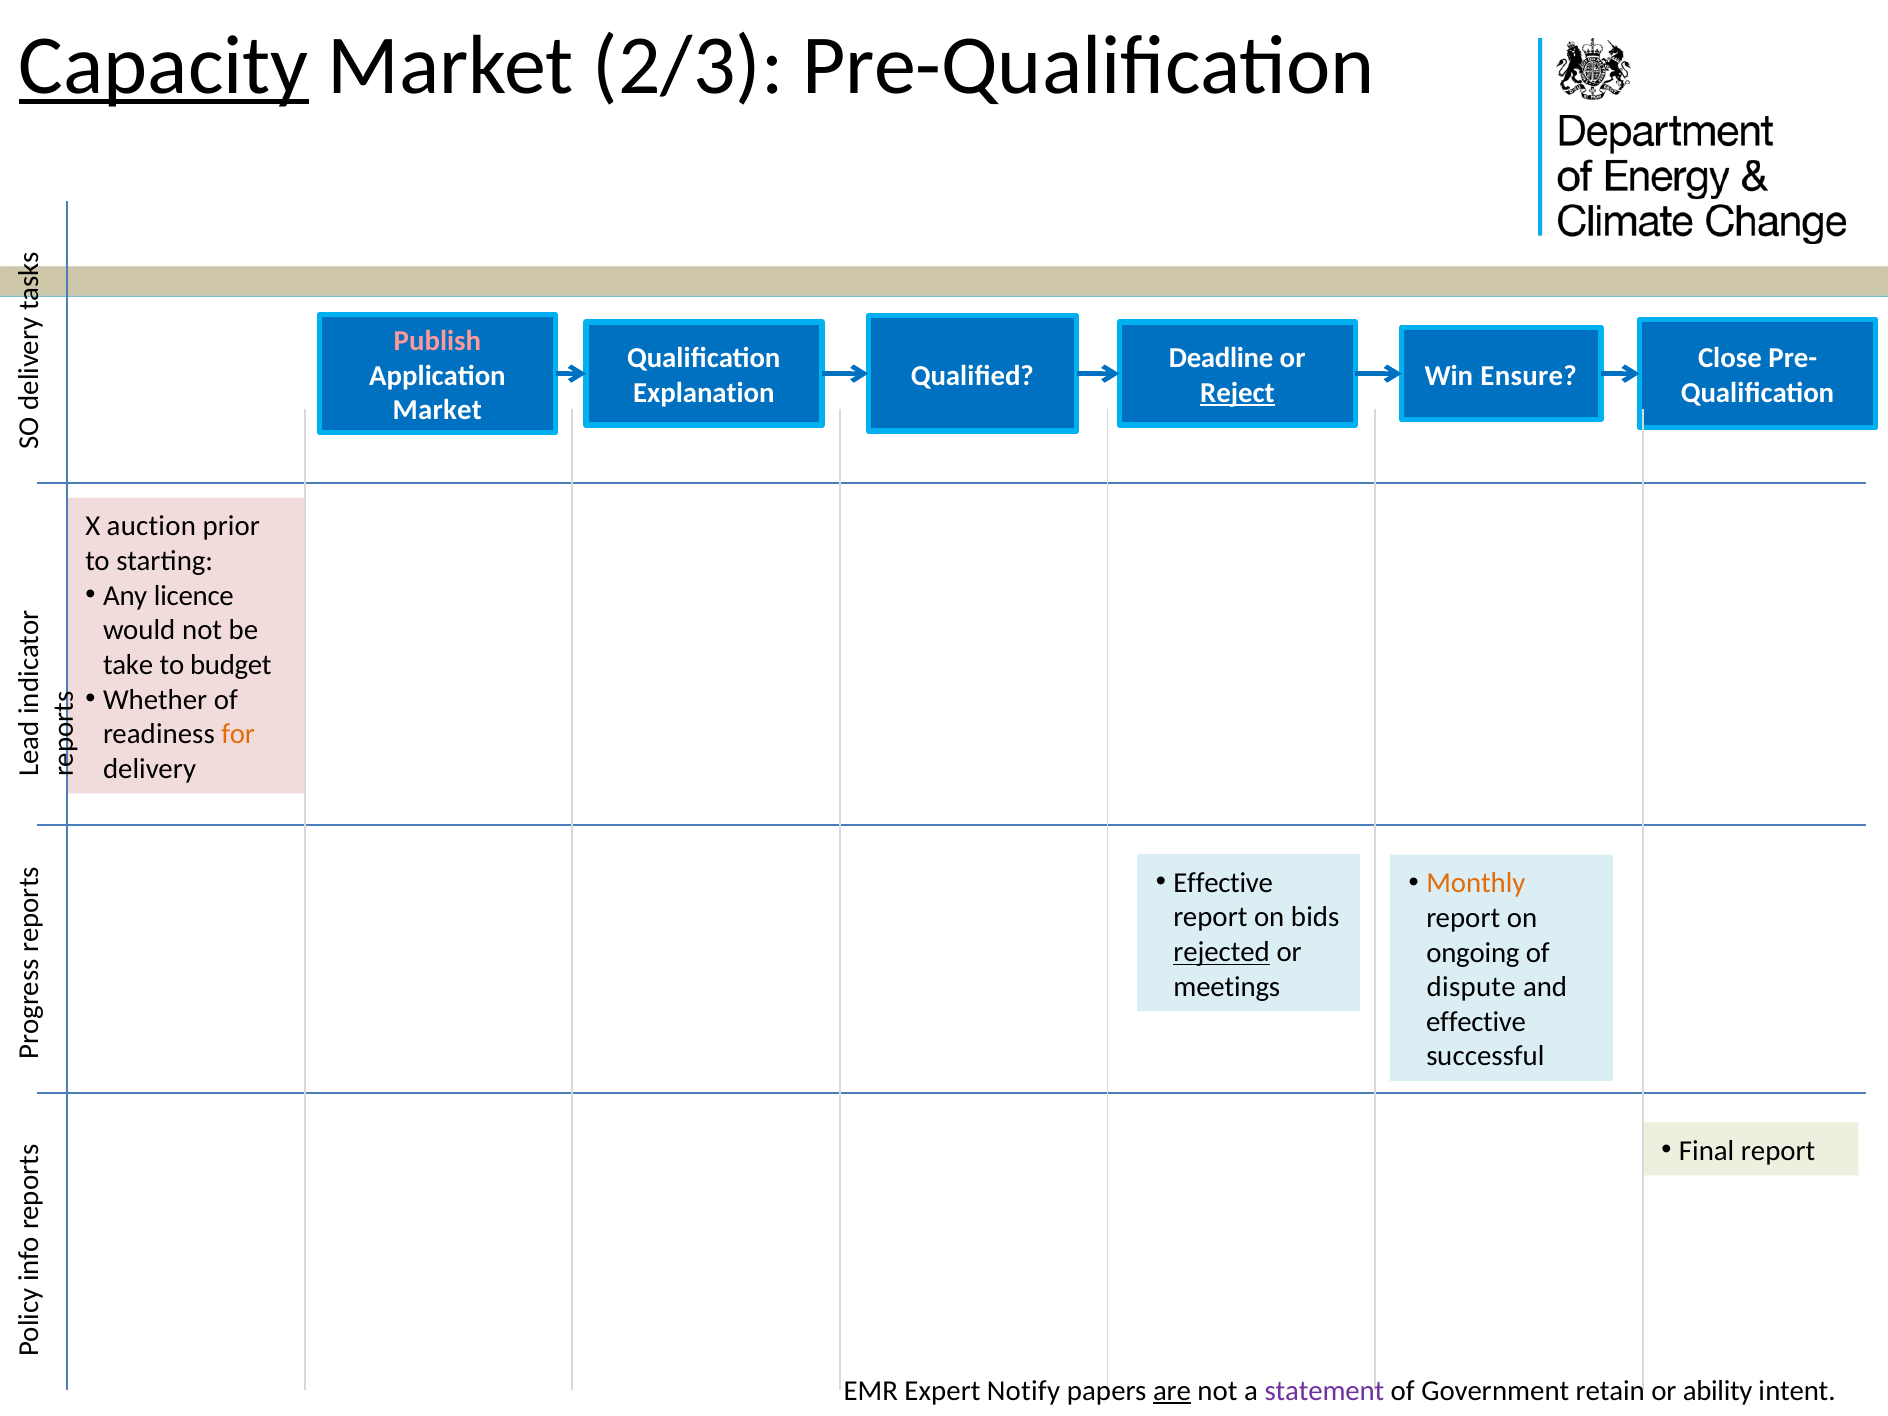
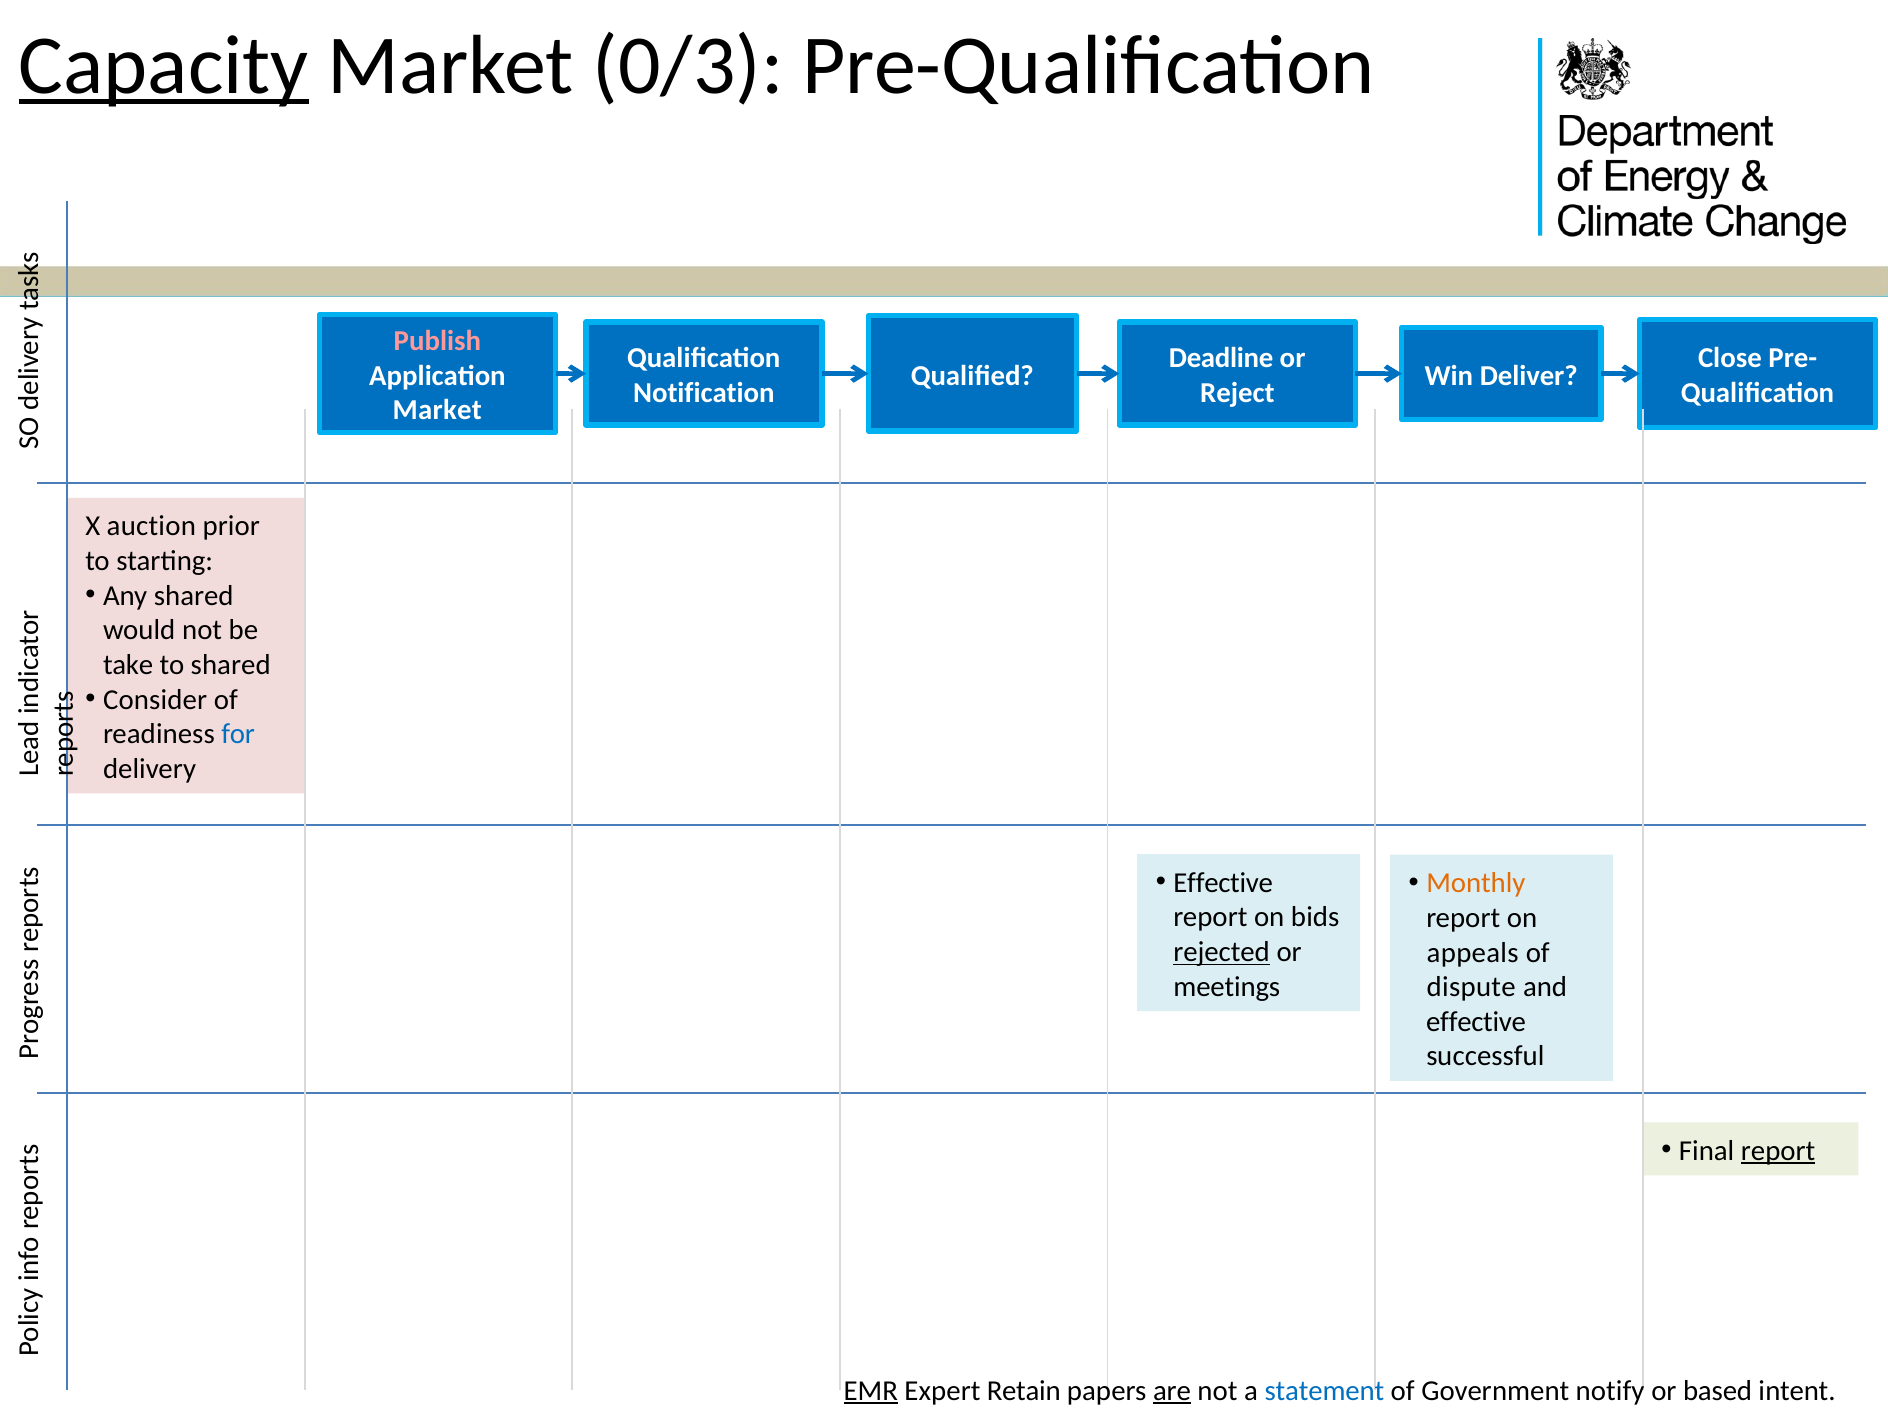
2/3: 2/3 -> 0/3
Ensure: Ensure -> Deliver
Explanation: Explanation -> Notification
Reject underline: present -> none
Any licence: licence -> shared
to budget: budget -> shared
Whether: Whether -> Consider
for colour: orange -> blue
ongoing: ongoing -> appeals
report at (1778, 1151) underline: none -> present
EMR underline: none -> present
Notify: Notify -> Retain
statement colour: purple -> blue
retain: retain -> notify
ability: ability -> based
